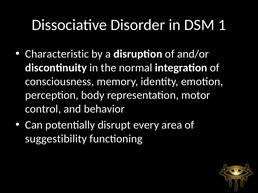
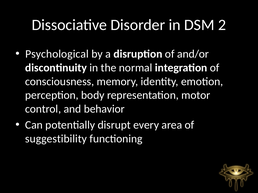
1: 1 -> 2
Characteristic: Characteristic -> Psychological
